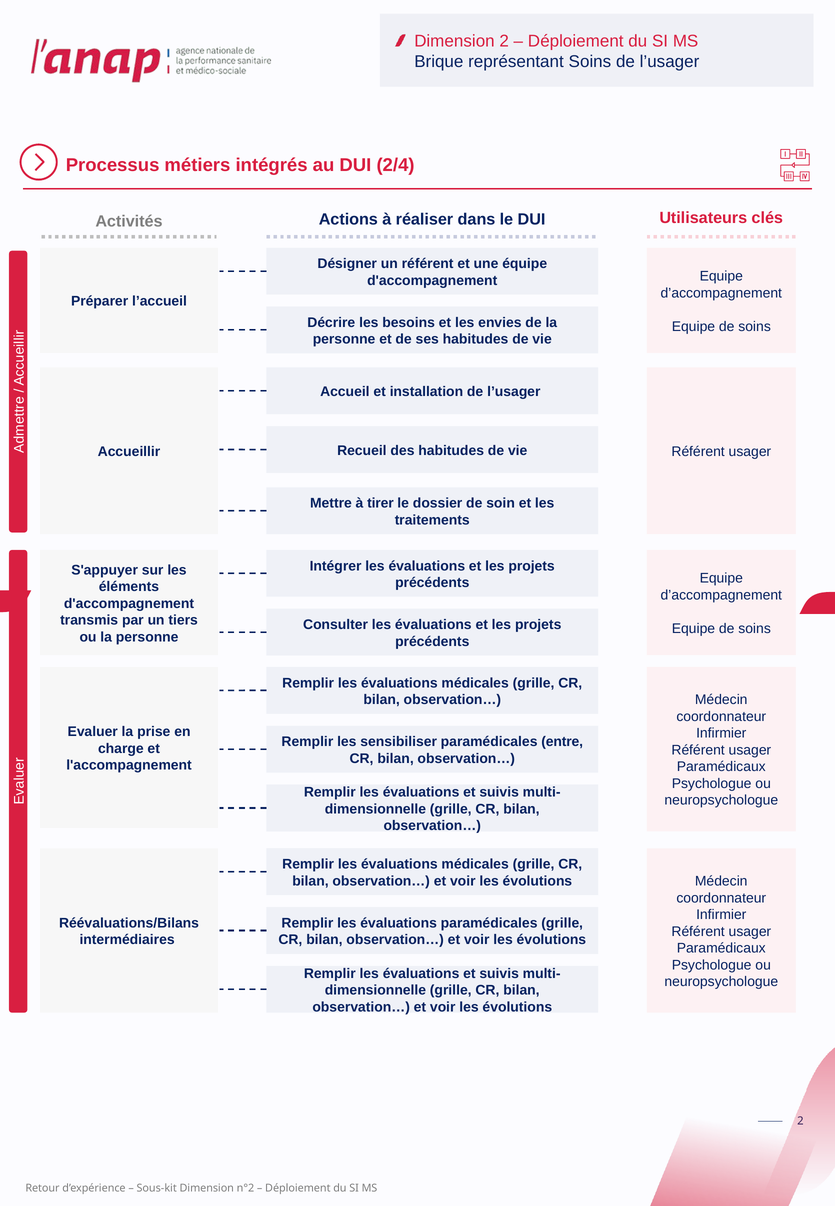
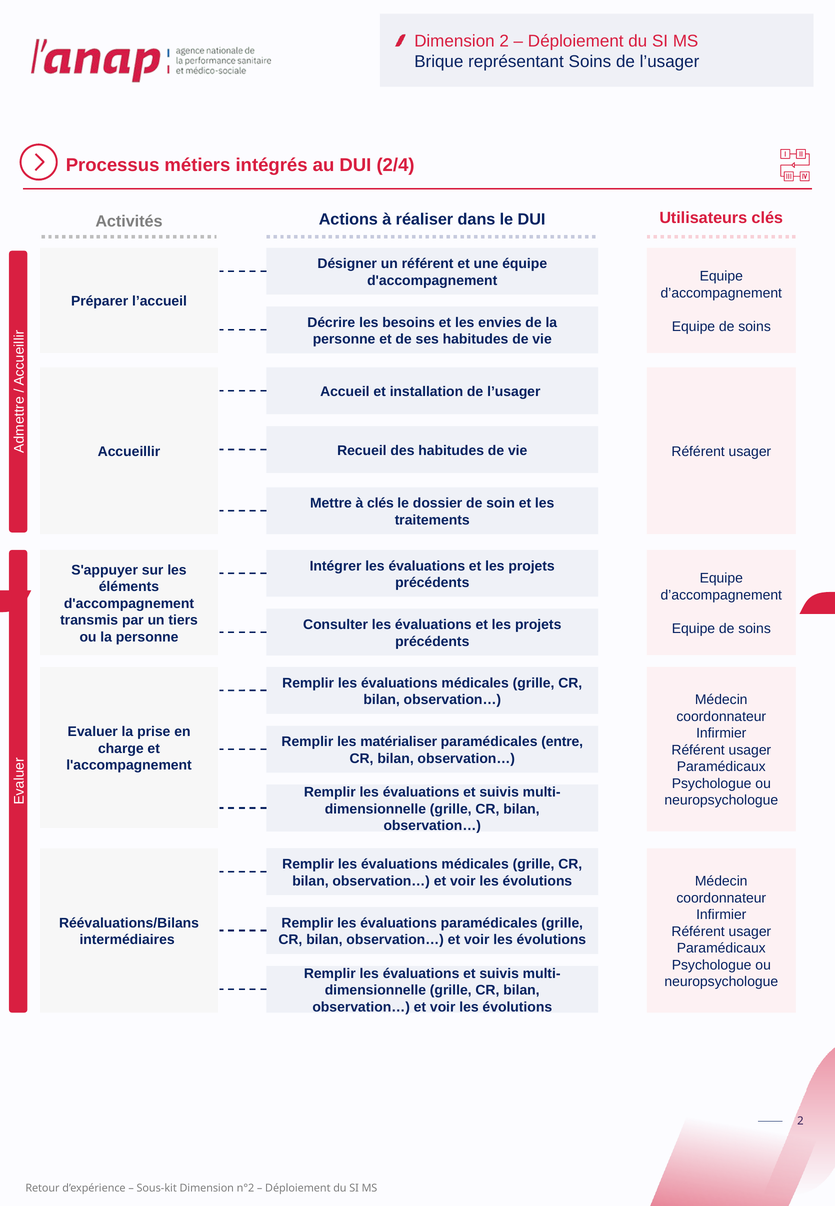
à tirer: tirer -> clés
sensibiliser: sensibiliser -> matérialiser
